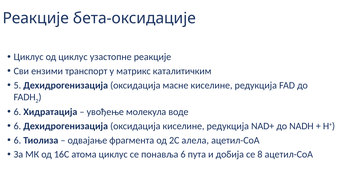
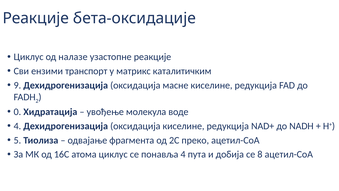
од циклус: циклус -> налазе
5: 5 -> 9
6 at (17, 112): 6 -> 0
6 at (17, 126): 6 -> 4
6 at (17, 140): 6 -> 5
алела: алела -> преко
понавља 6: 6 -> 4
